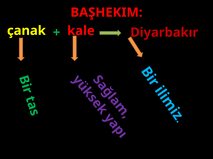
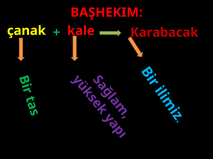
Diyarbakır: Diyarbakır -> Karabacak
